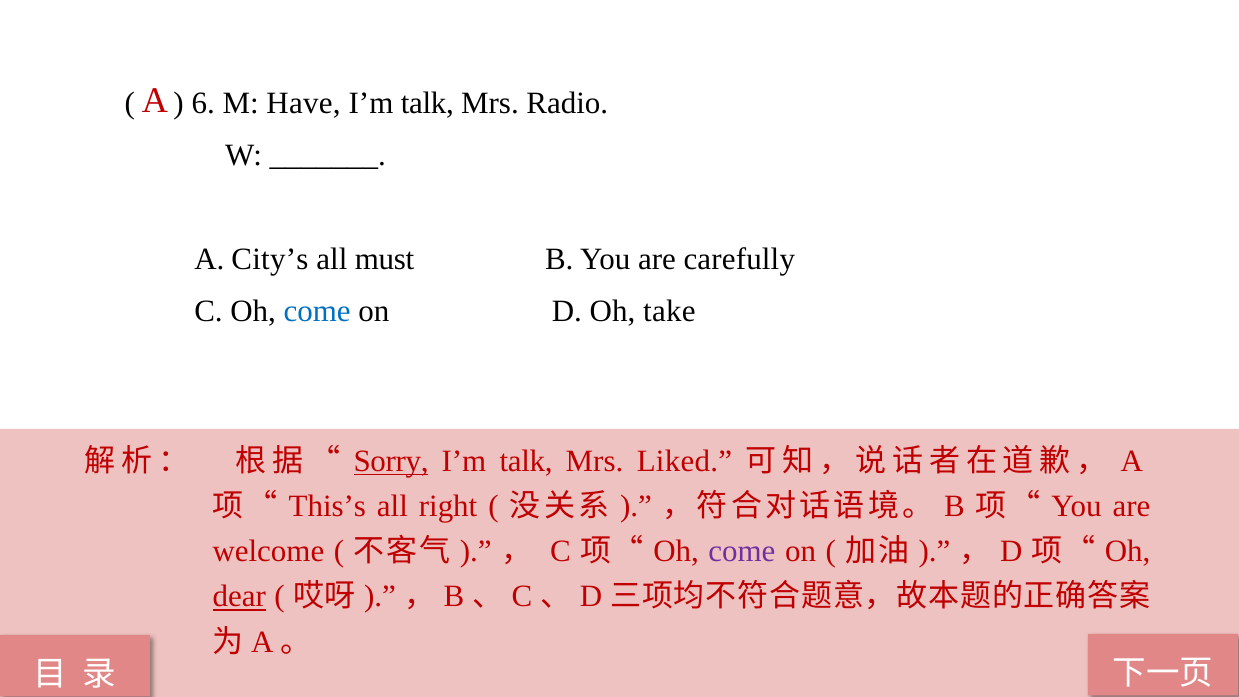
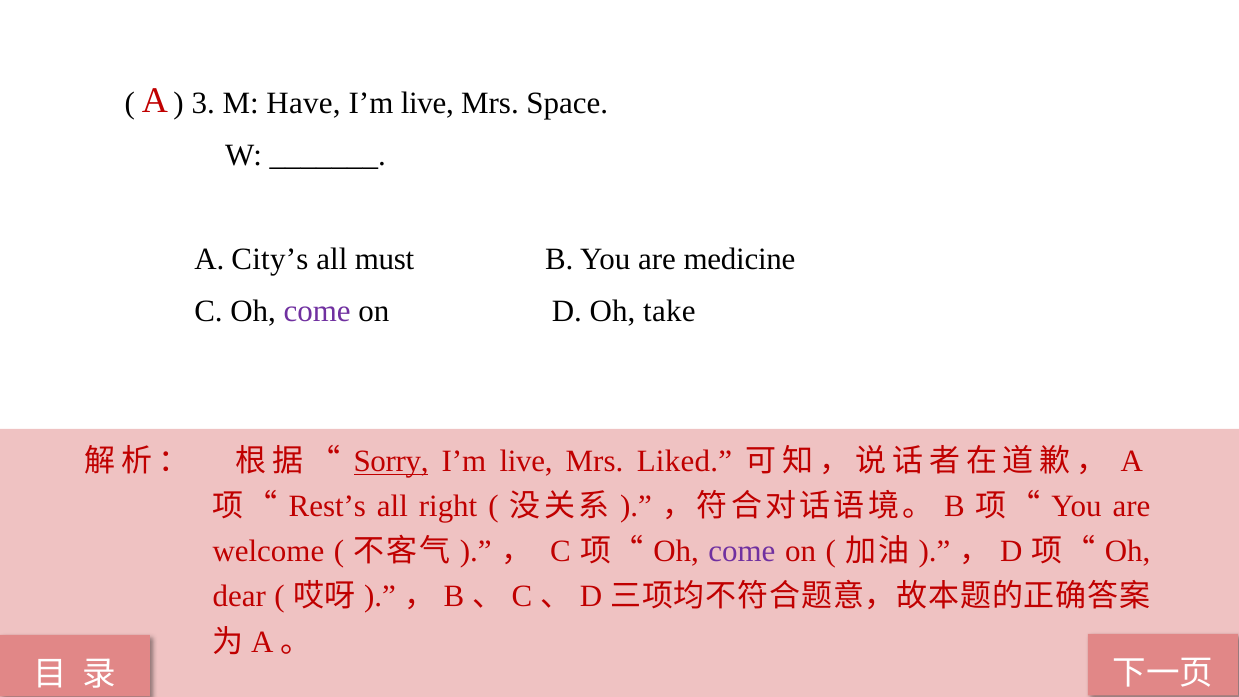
6: 6 -> 3
talk at (427, 103): talk -> live
Radio: Radio -> Space
carefully: carefully -> medicine
come at (317, 311) colour: blue -> purple
talk at (526, 461): talk -> live
This’s: This’s -> Rest’s
dear underline: present -> none
